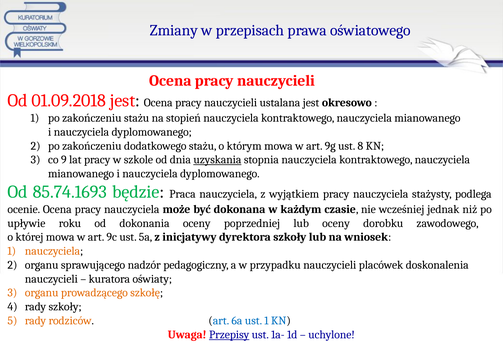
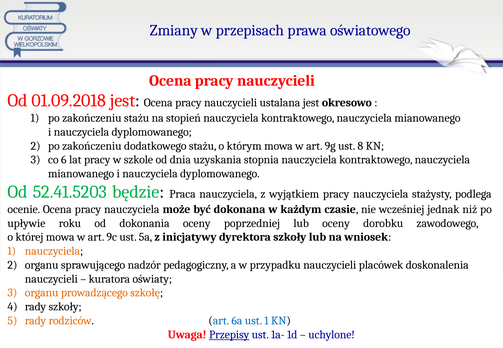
9: 9 -> 6
uzyskania underline: present -> none
85.74.1693: 85.74.1693 -> 52.41.5203
